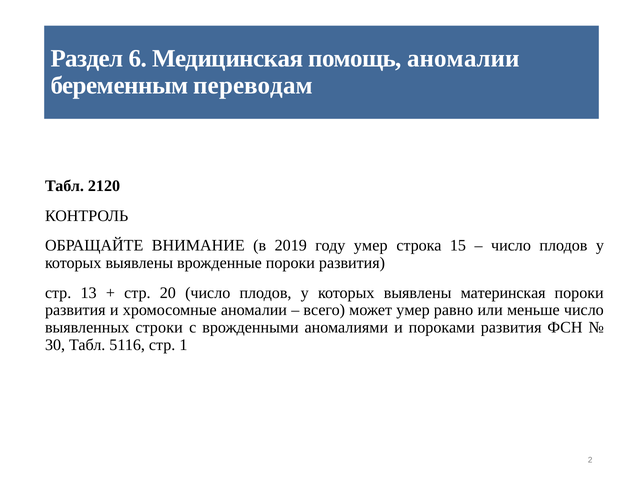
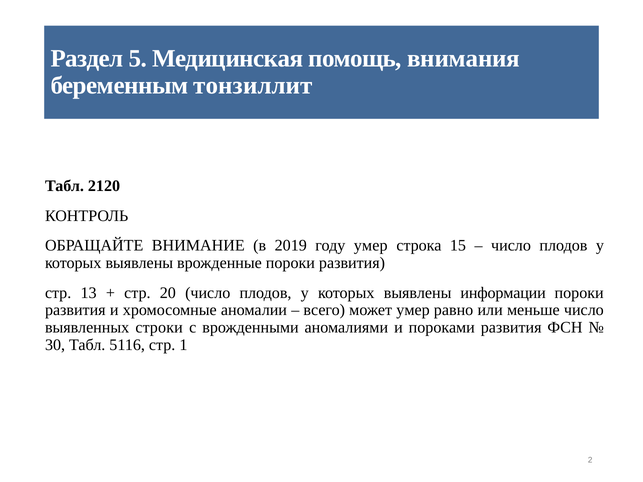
6: 6 -> 5
помощь аномалии: аномалии -> внимания
переводам: переводам -> тонзиллит
материнская: материнская -> информации
